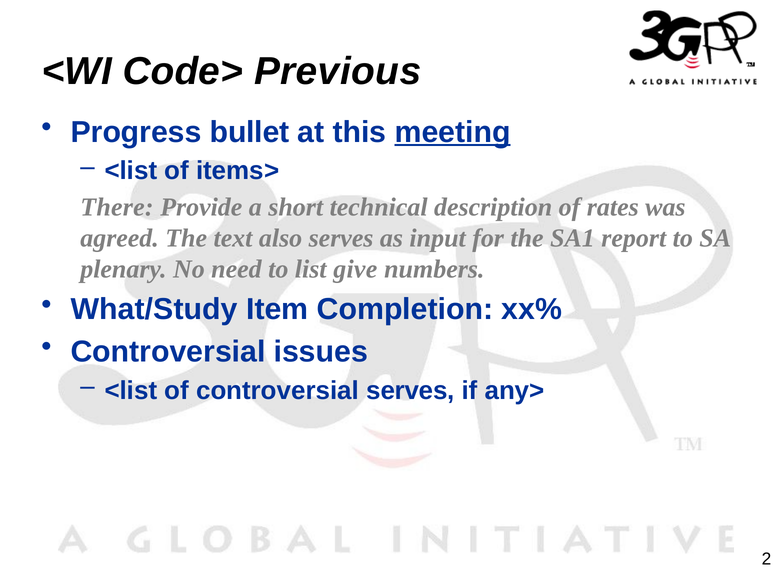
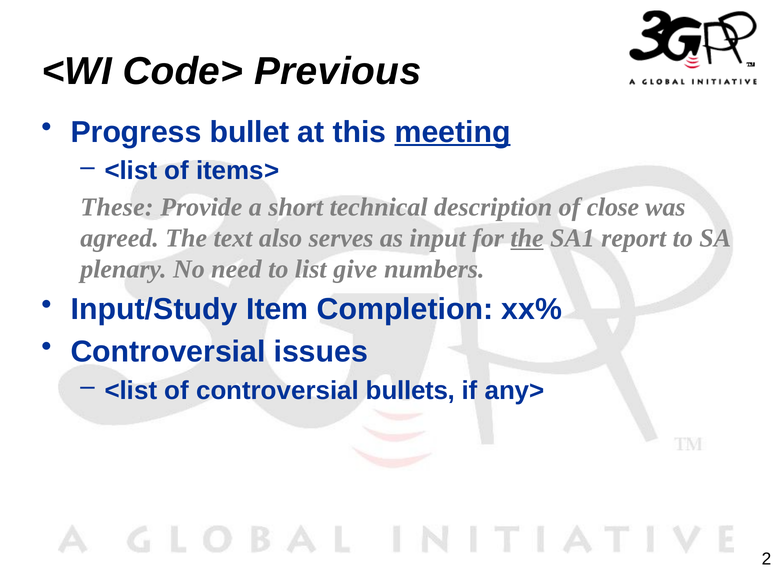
There: There -> These
rates: rates -> close
the at (527, 238) underline: none -> present
What/Study: What/Study -> Input/Study
controversial serves: serves -> bullets
